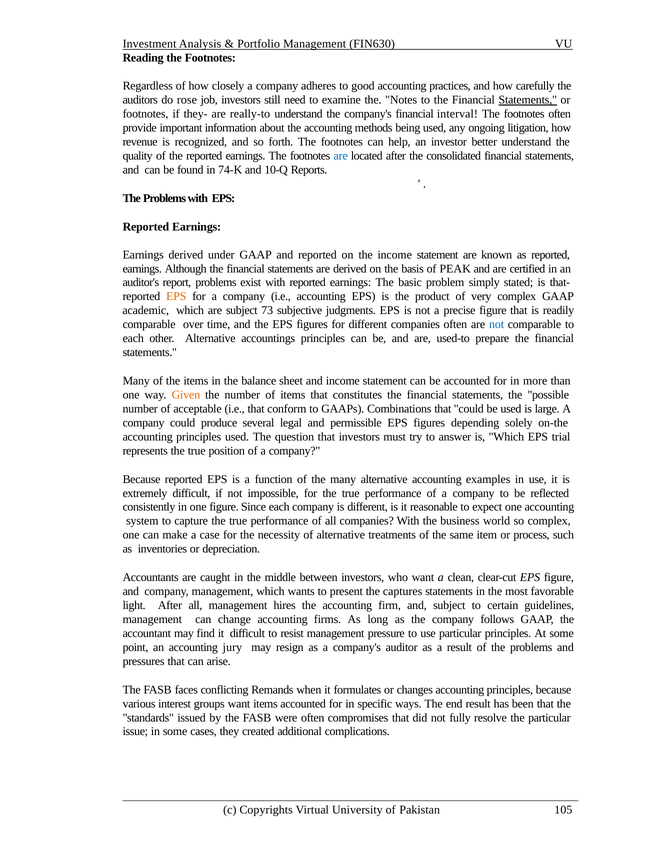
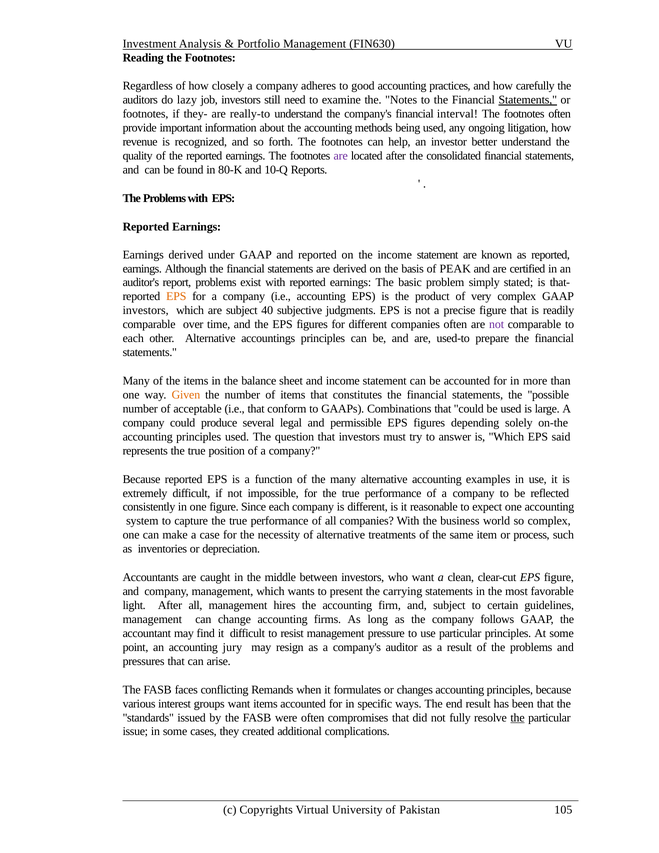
rose: rose -> lazy
are at (341, 156) colour: blue -> purple
74-K: 74-K -> 80-K
academic at (146, 310): academic -> investors
73: 73 -> 40
not at (497, 324) colour: blue -> purple
trial: trial -> said
captures: captures -> carrying
the at (518, 717) underline: none -> present
